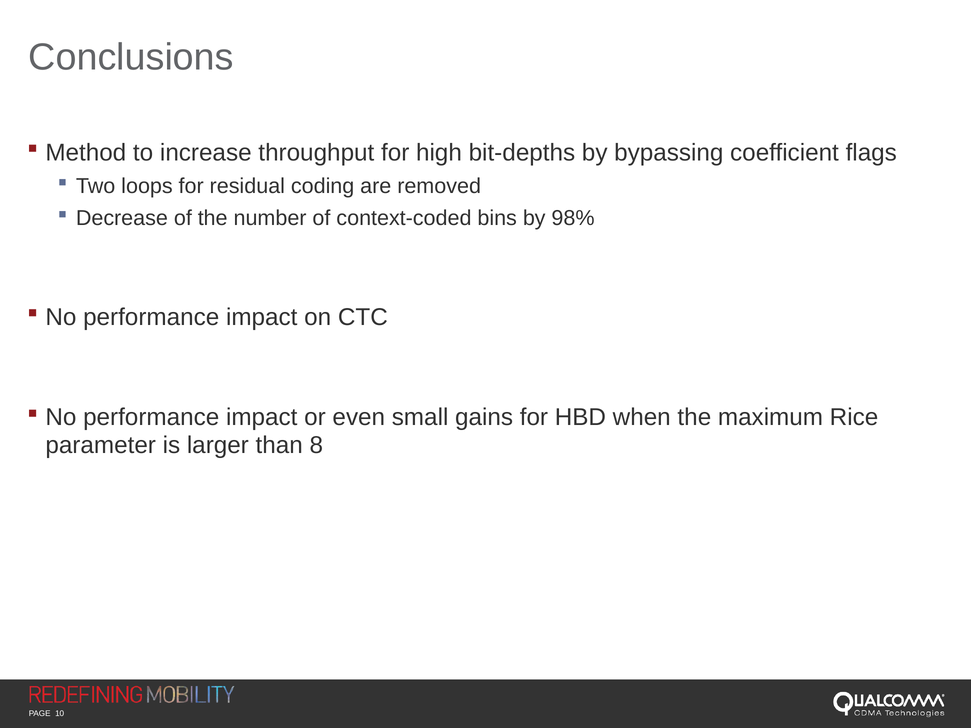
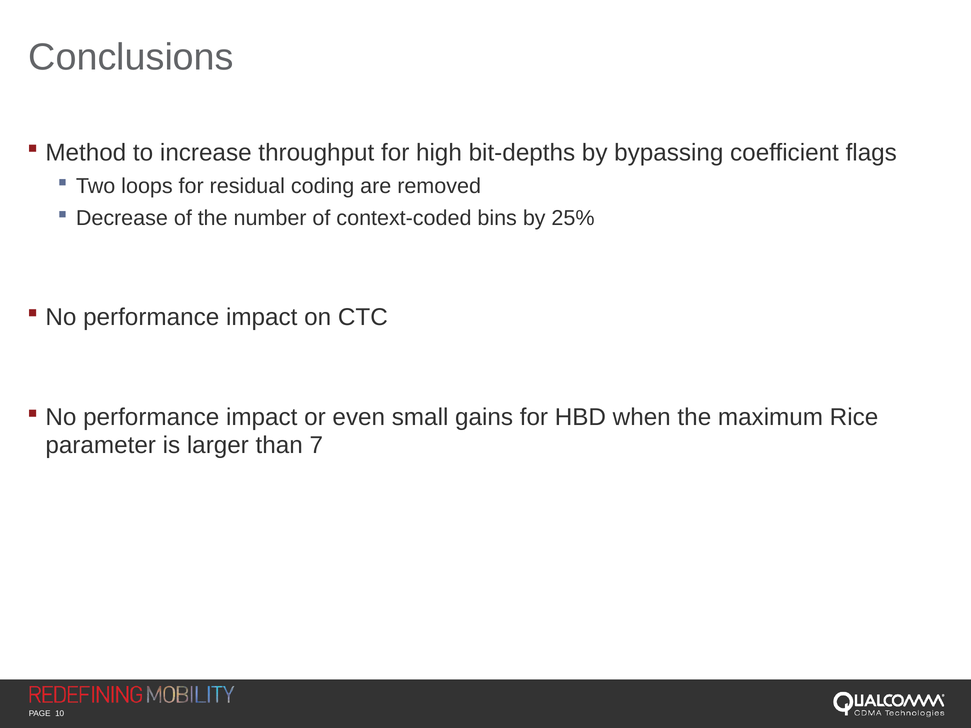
98%: 98% -> 25%
8: 8 -> 7
